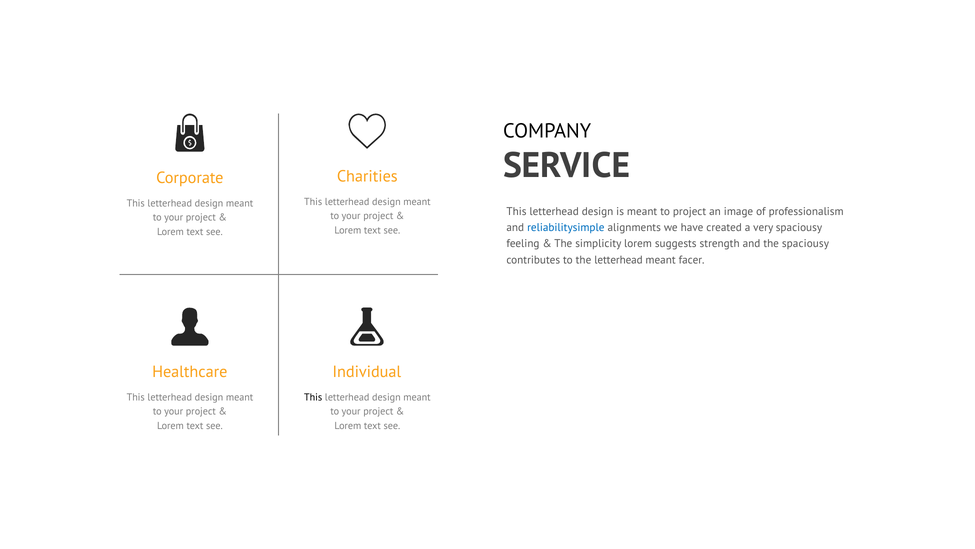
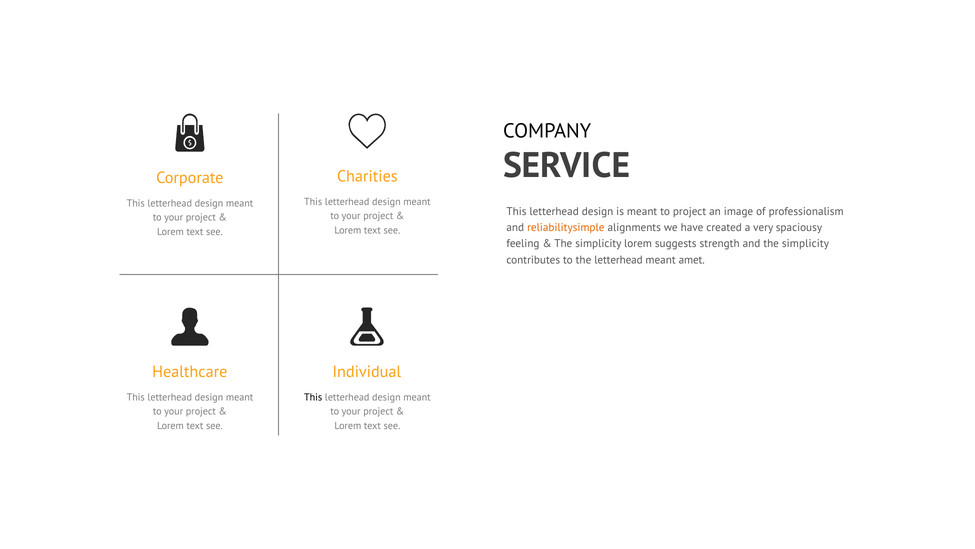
reliabilitysimple colour: blue -> orange
and the spaciousy: spaciousy -> simplicity
facer: facer -> amet
